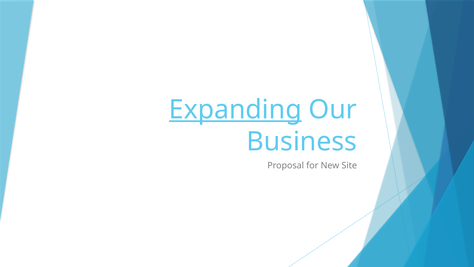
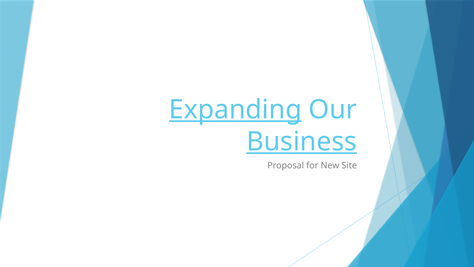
Business underline: none -> present
